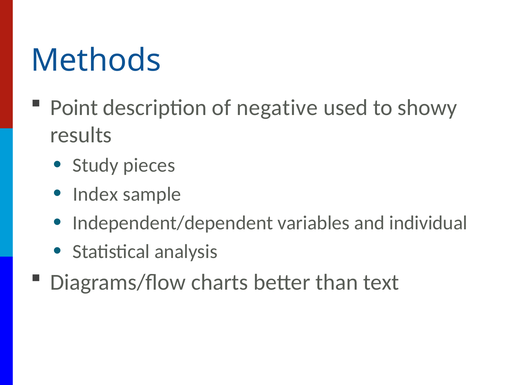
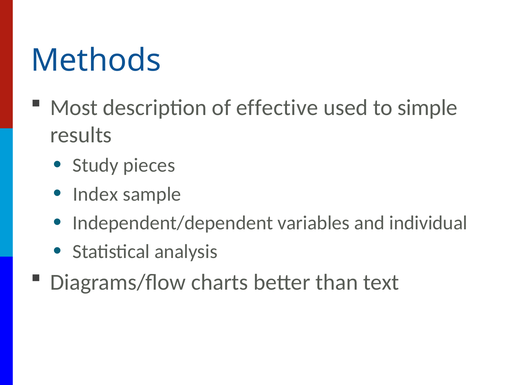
Point: Point -> Most
negative: negative -> effective
showy: showy -> simple
